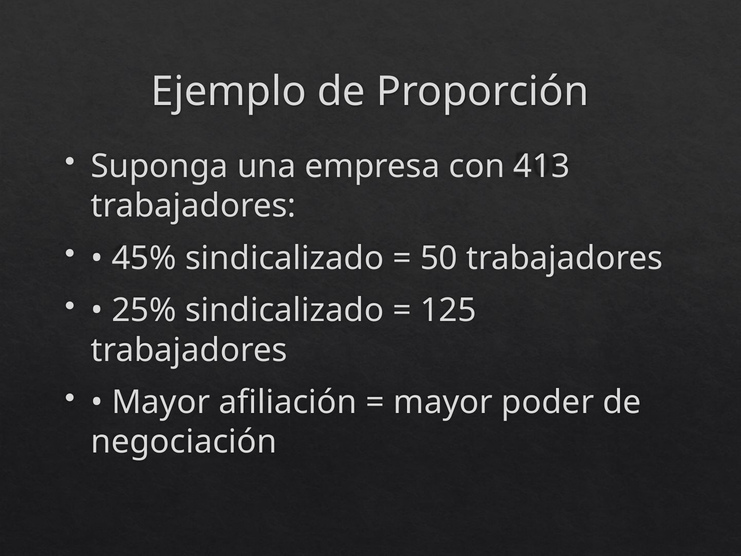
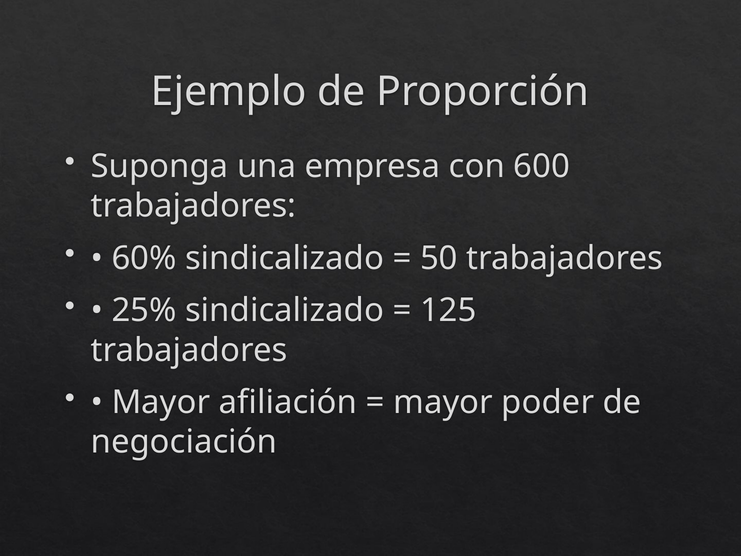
413: 413 -> 600
45%: 45% -> 60%
